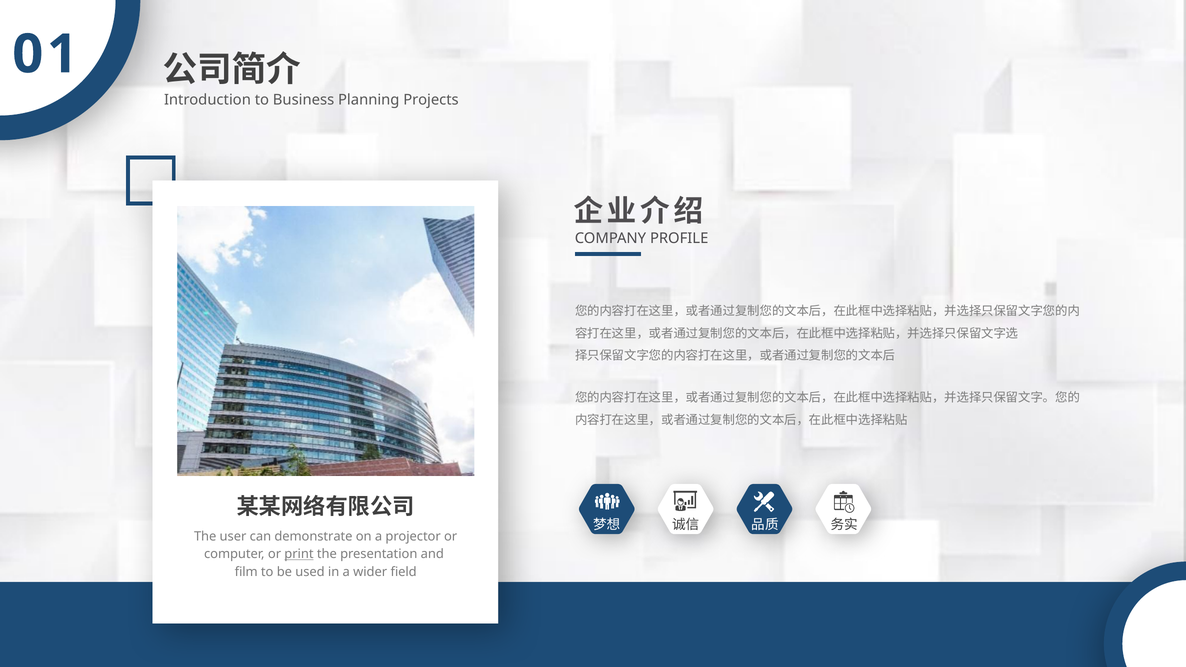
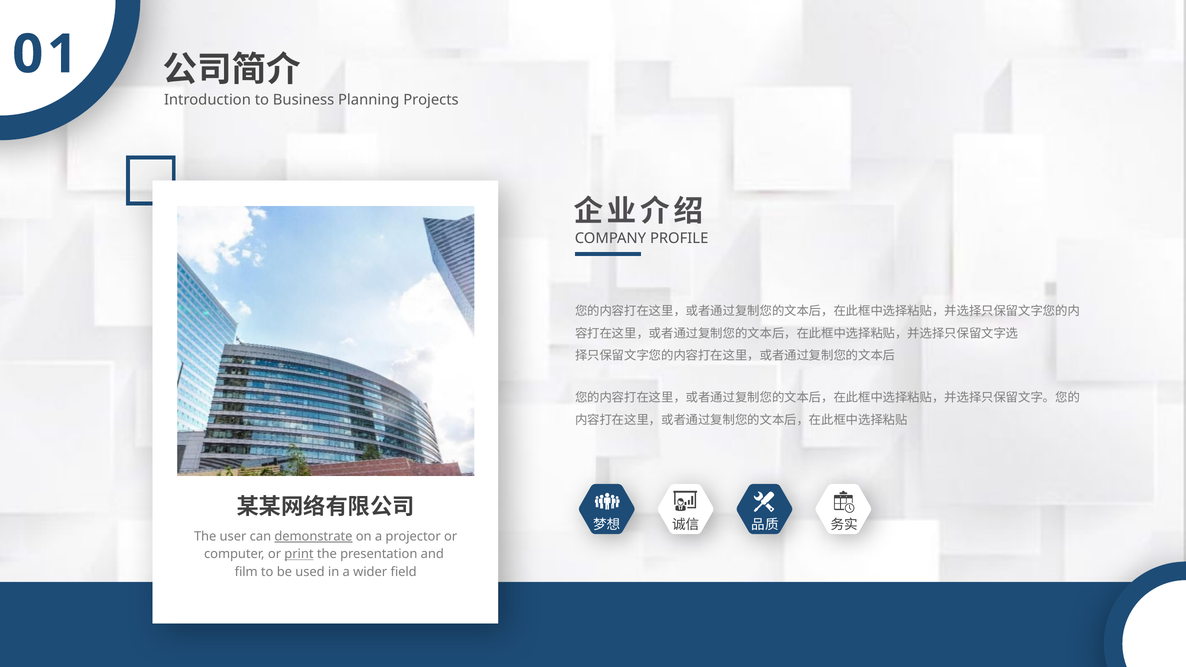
demonstrate underline: none -> present
